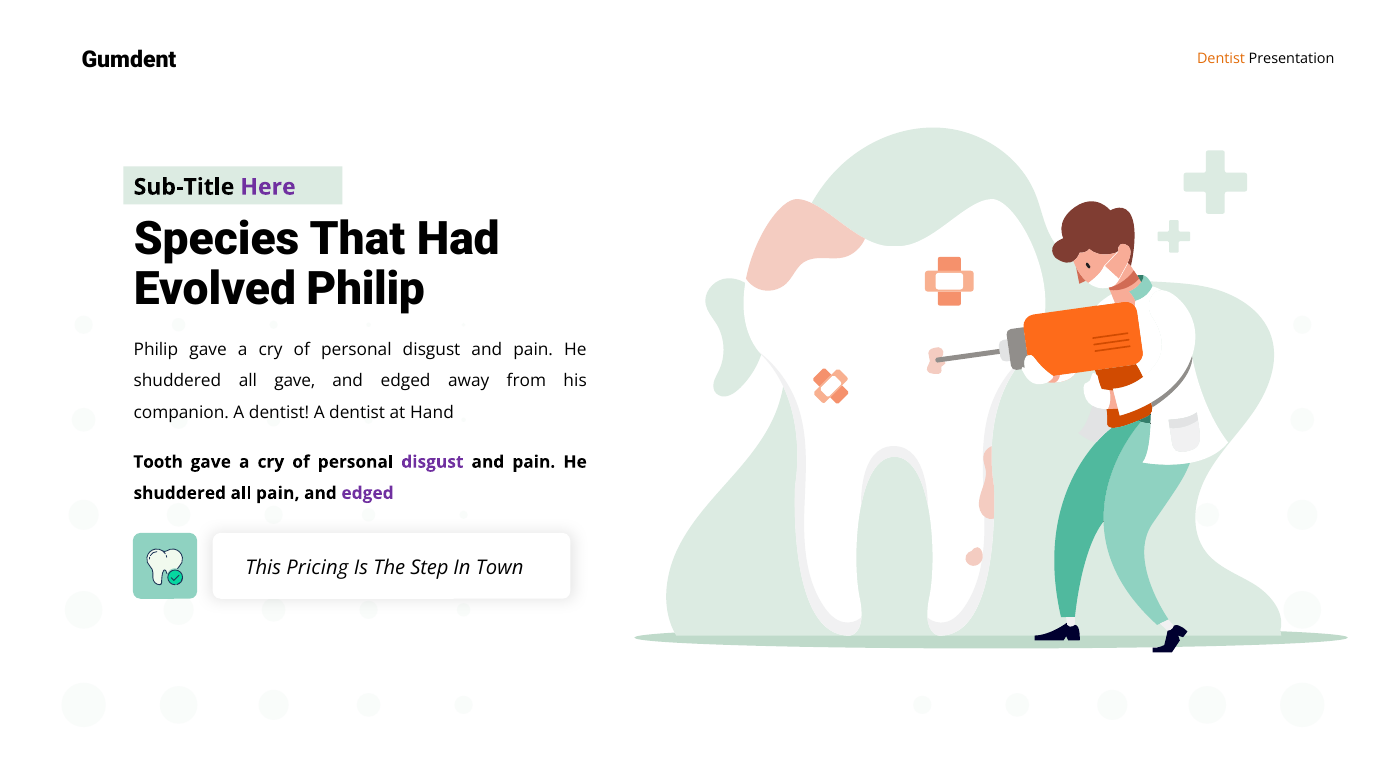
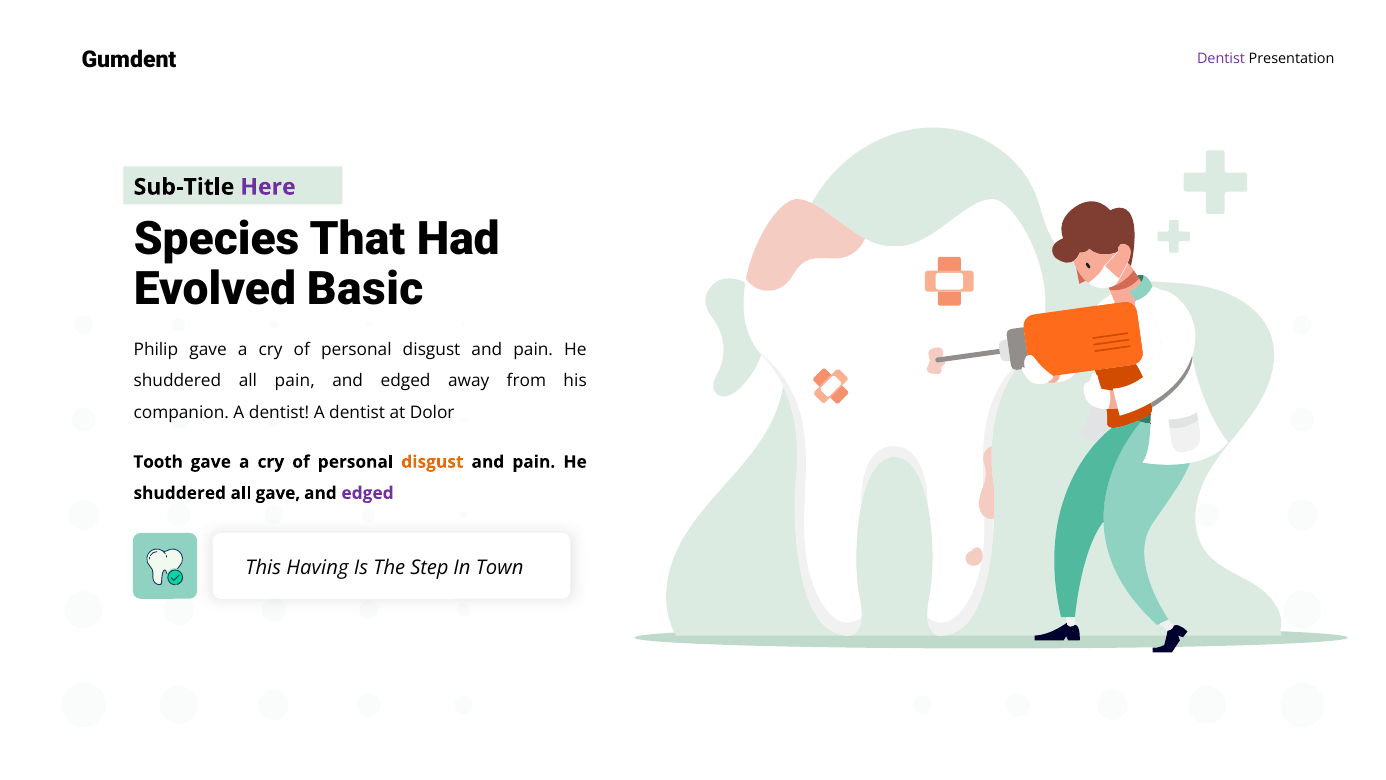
Dentist at (1221, 59) colour: orange -> purple
Evolved Philip: Philip -> Basic
all gave: gave -> pain
Hand: Hand -> Dolor
disgust at (432, 462) colour: purple -> orange
all pain: pain -> gave
Pricing: Pricing -> Having
